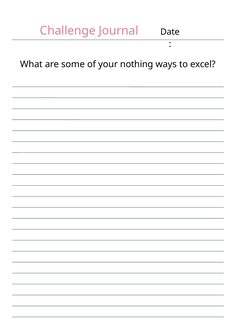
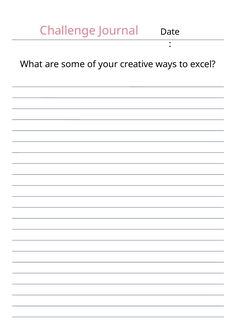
nothing: nothing -> creative
